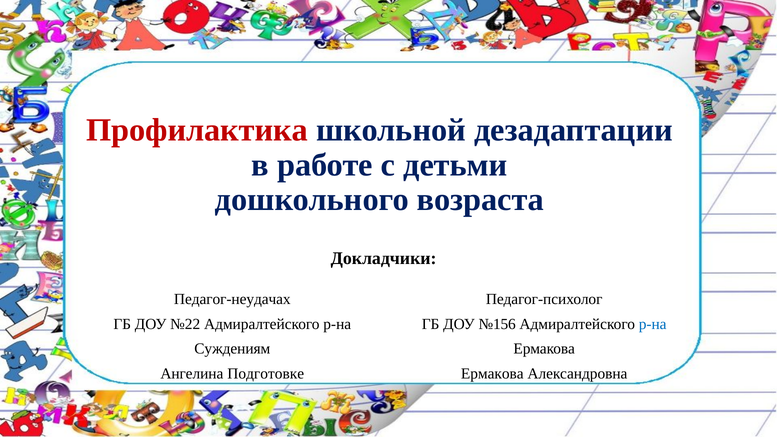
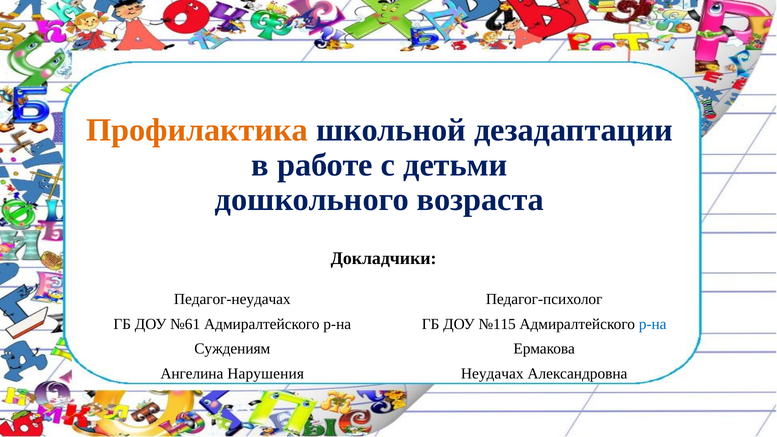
Профилактика colour: red -> orange
№22: №22 -> №61
№156: №156 -> №115
Подготовке: Подготовке -> Нарушения
Ермакова at (492, 374): Ермакова -> Неудачах
